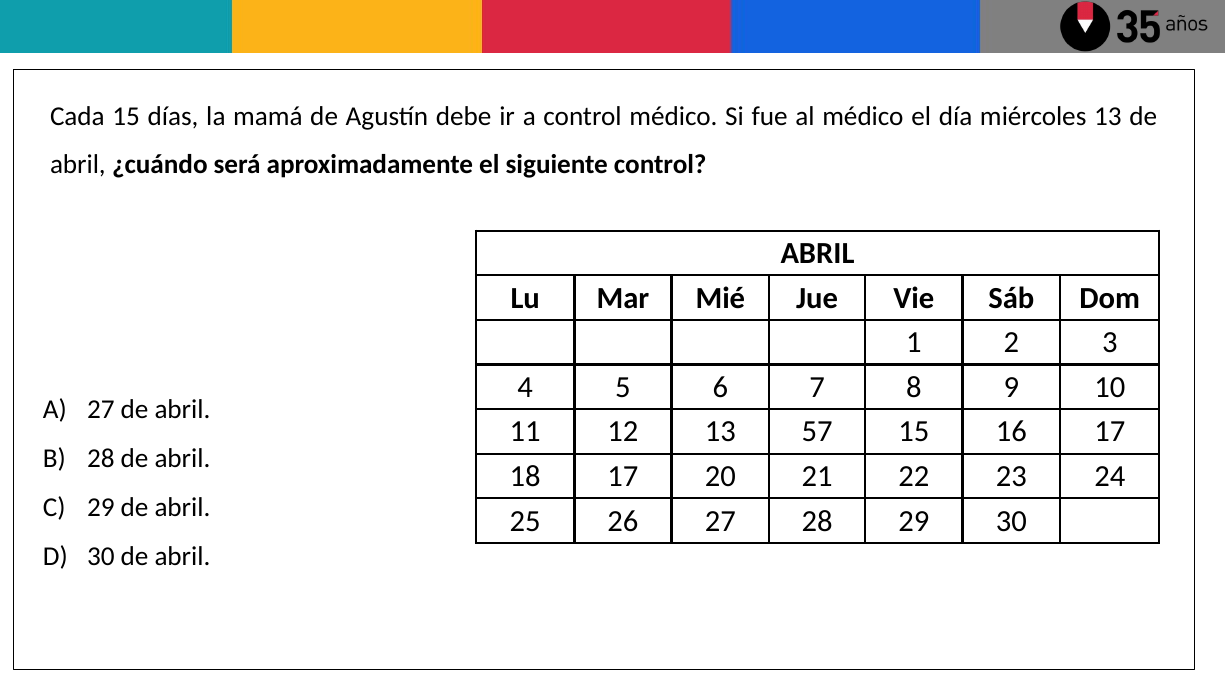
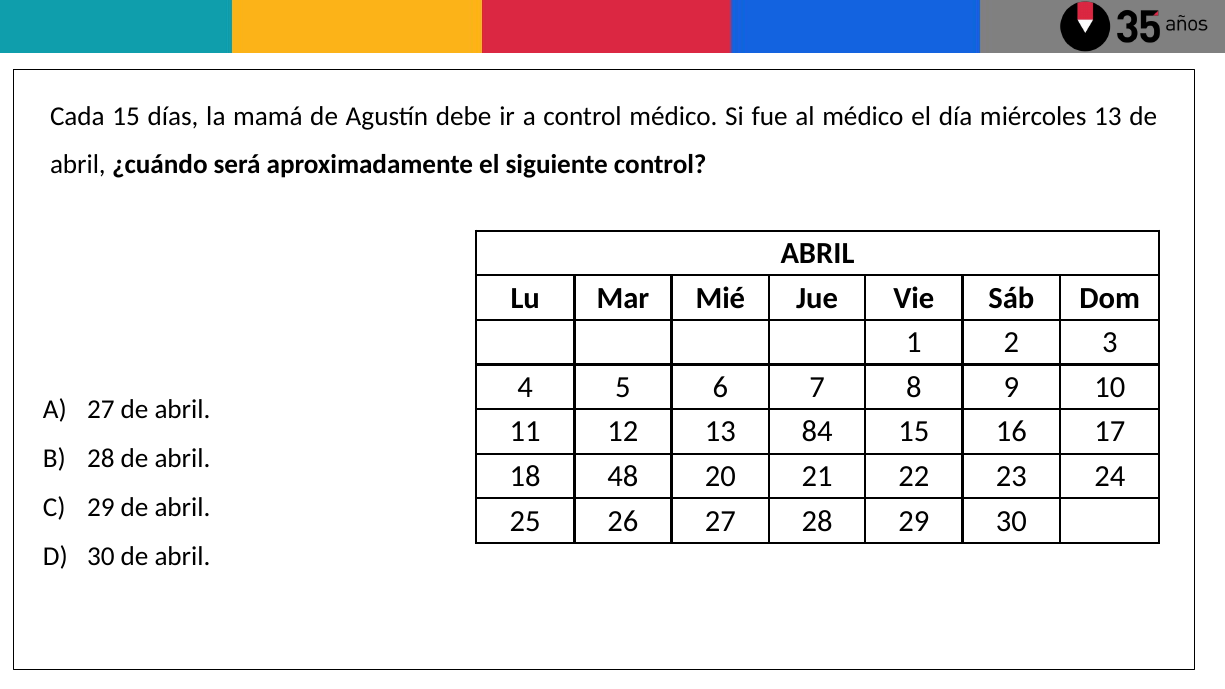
57: 57 -> 84
18 17: 17 -> 48
